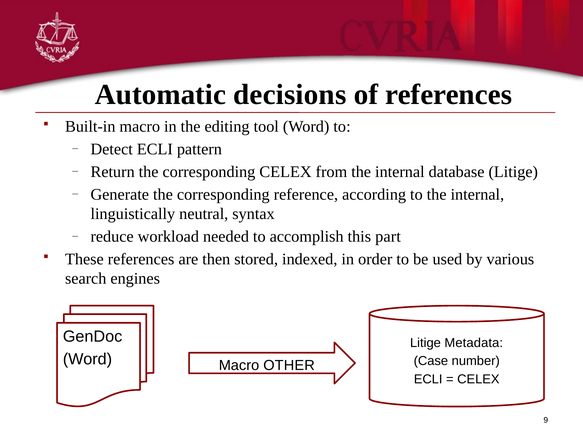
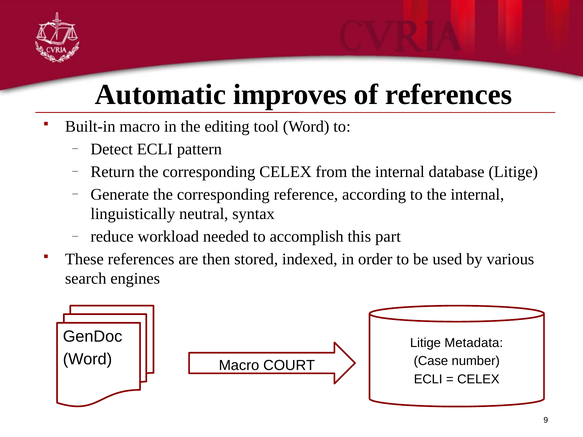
decisions: decisions -> improves
OTHER: OTHER -> COURT
